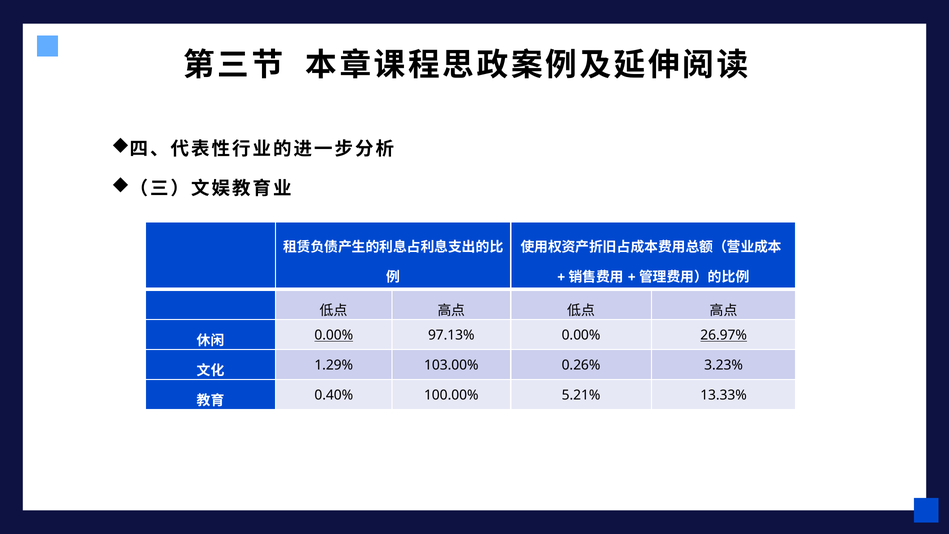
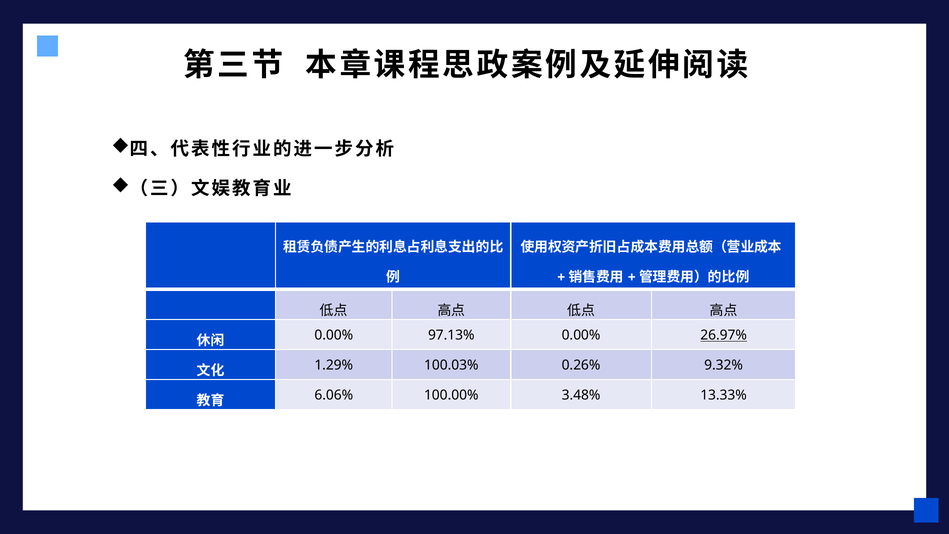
0.00% at (334, 335) underline: present -> none
103.00%: 103.00% -> 100.03%
3.23%: 3.23% -> 9.32%
0.40%: 0.40% -> 6.06%
5.21%: 5.21% -> 3.48%
